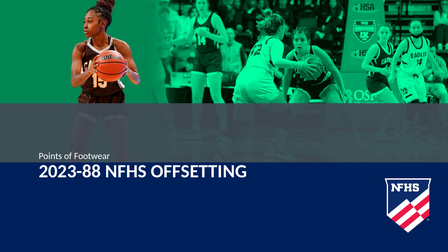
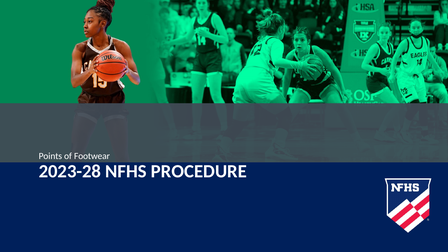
2023-88: 2023-88 -> 2023-28
OFFSETTING: OFFSETTING -> PROCEDURE
